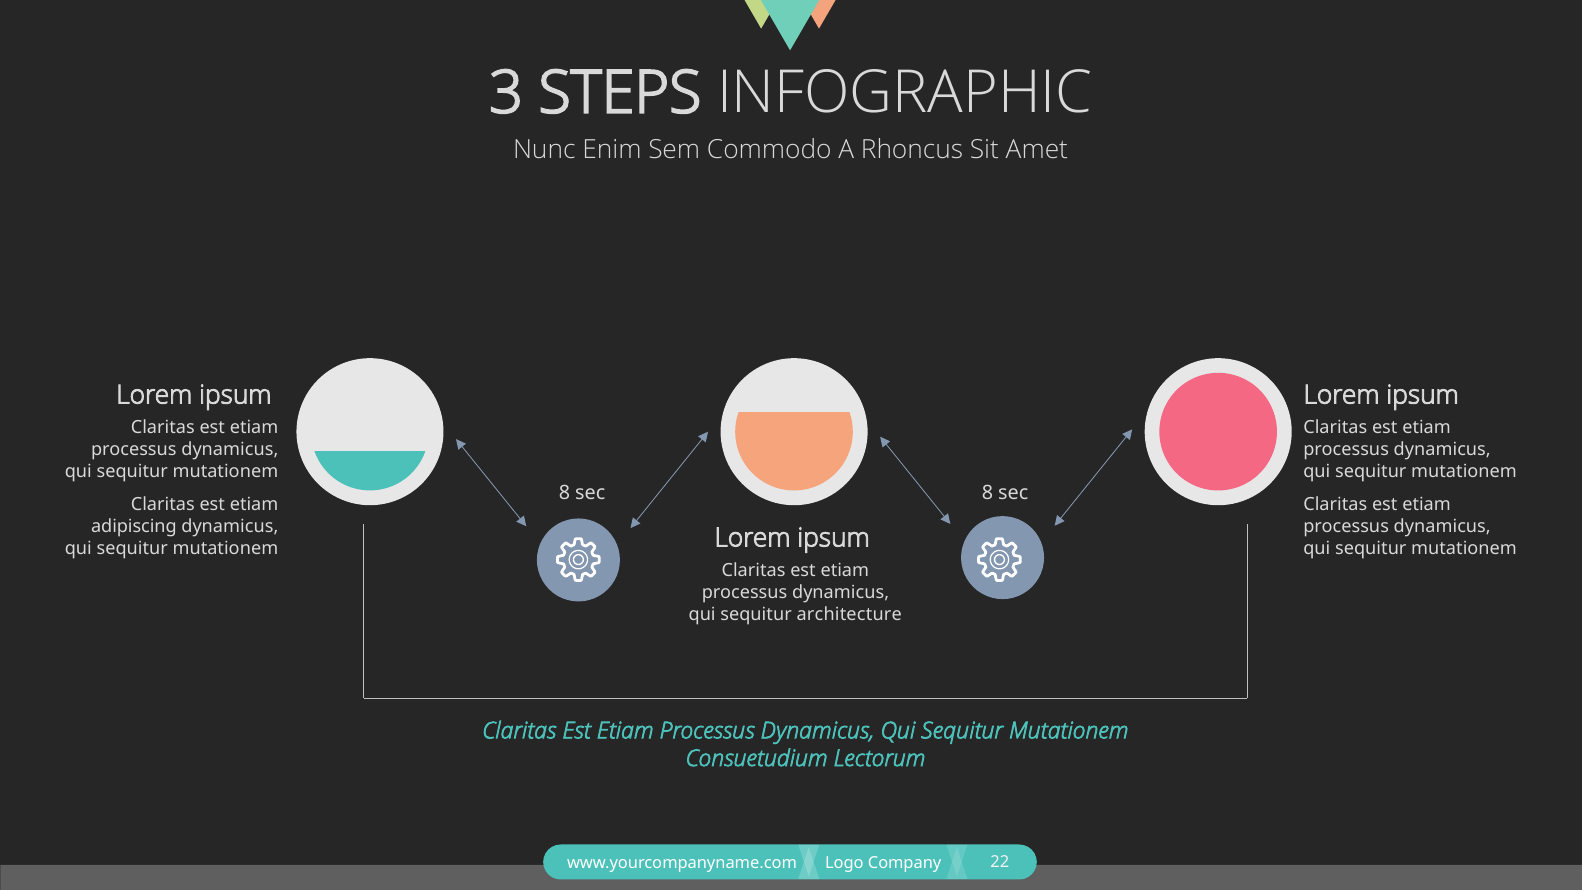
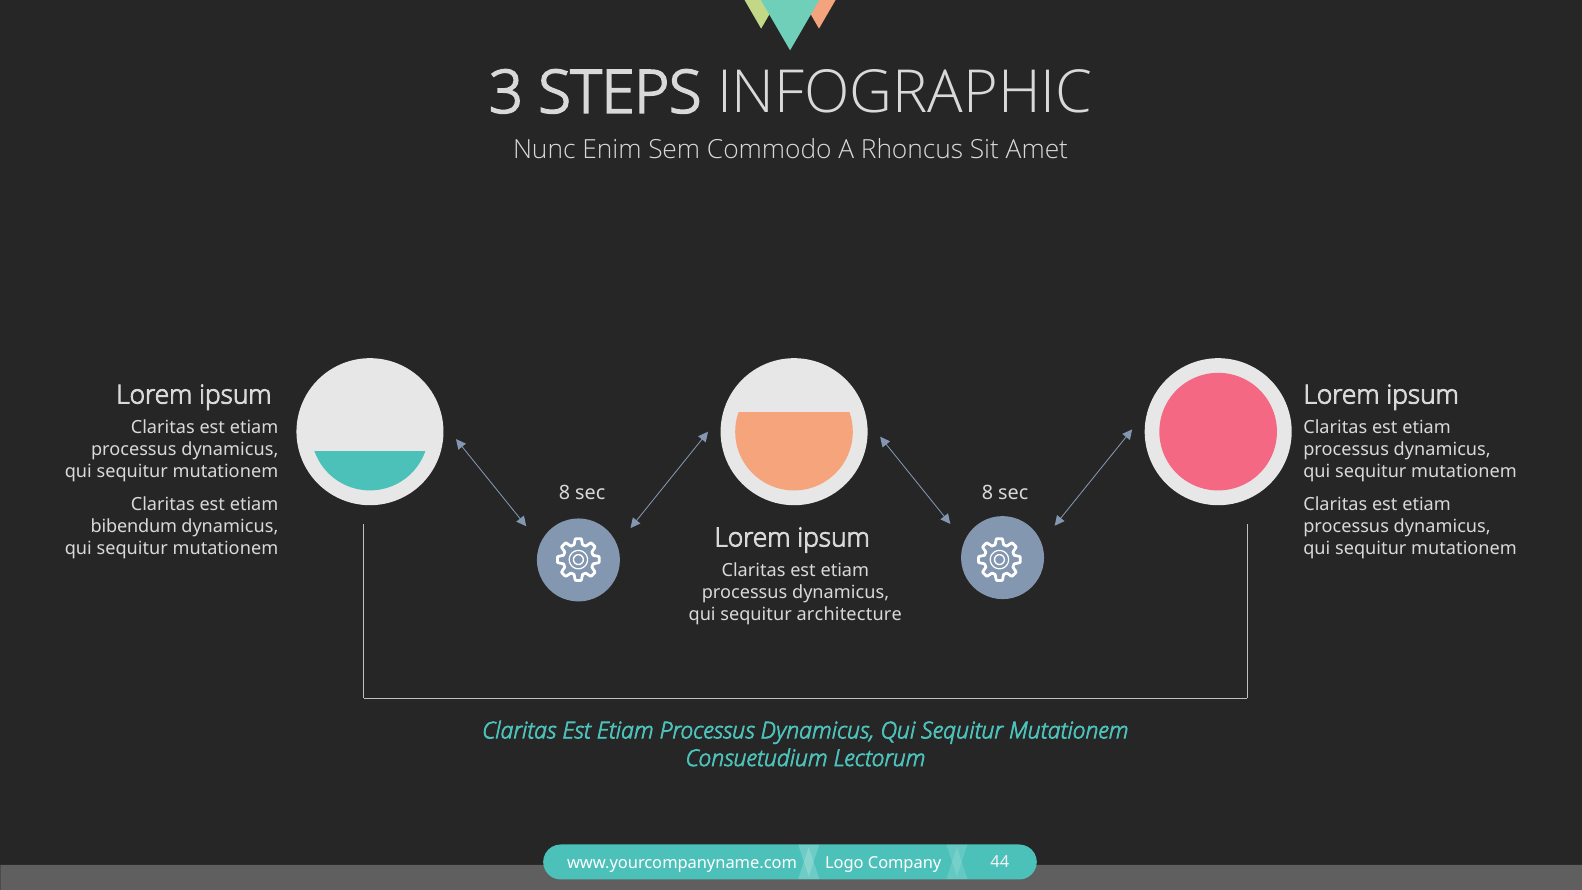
adipiscing: adipiscing -> bibendum
22: 22 -> 44
